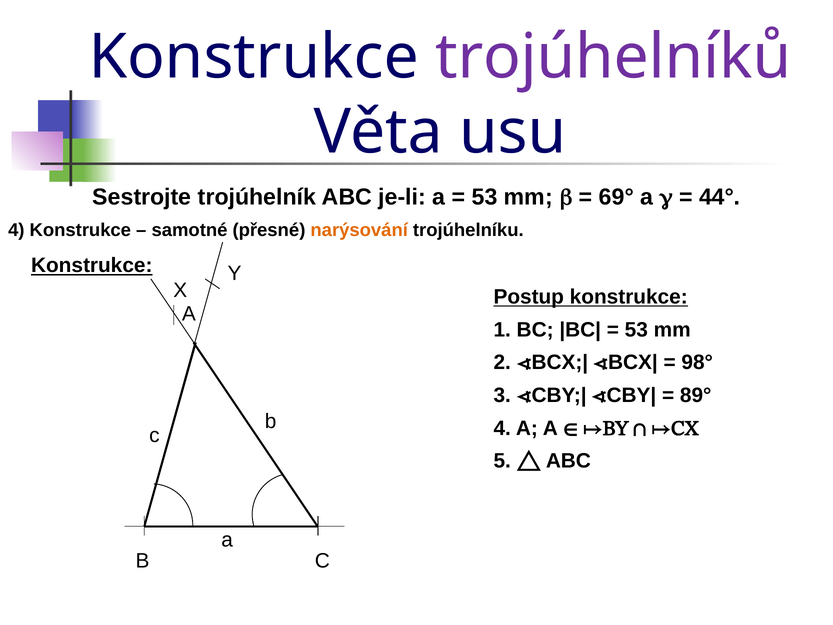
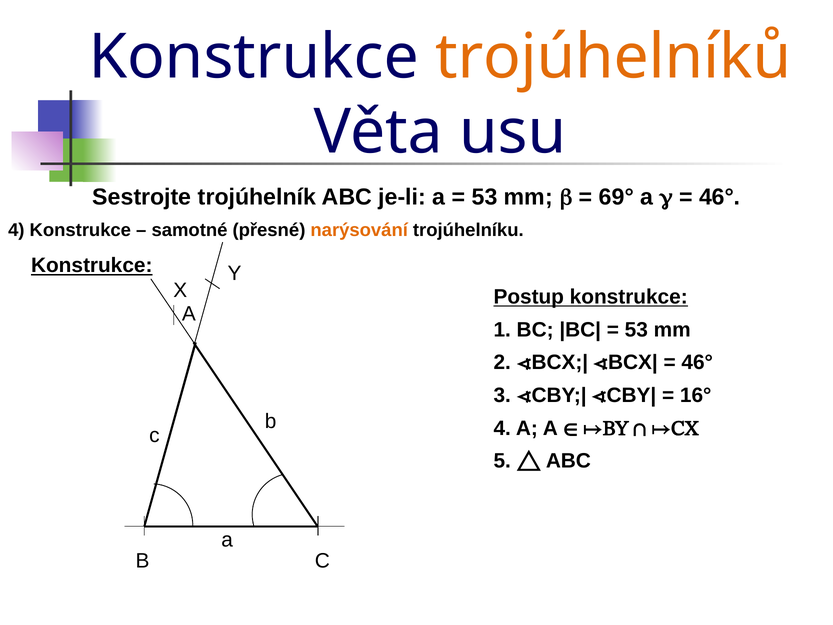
trojúhelníků colour: purple -> orange
44° at (720, 197): 44° -> 46°
98° at (697, 362): 98° -> 46°
89°: 89° -> 16°
